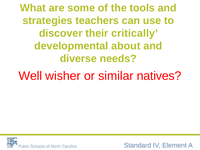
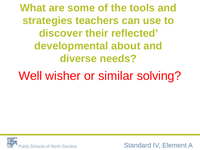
critically: critically -> reflected
natives: natives -> solving
